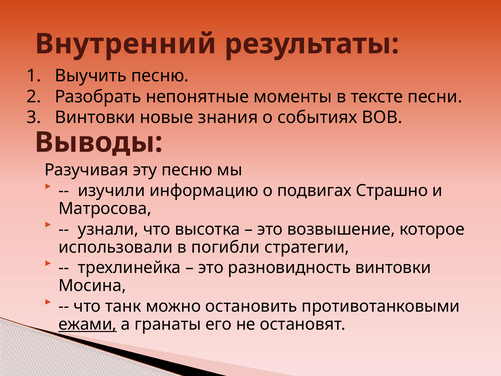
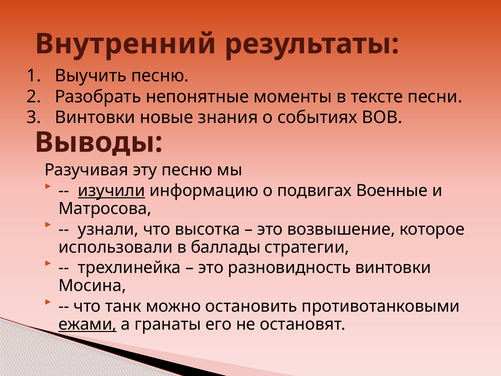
изучили underline: none -> present
Страшно: Страшно -> Военные
погибли: погибли -> баллады
